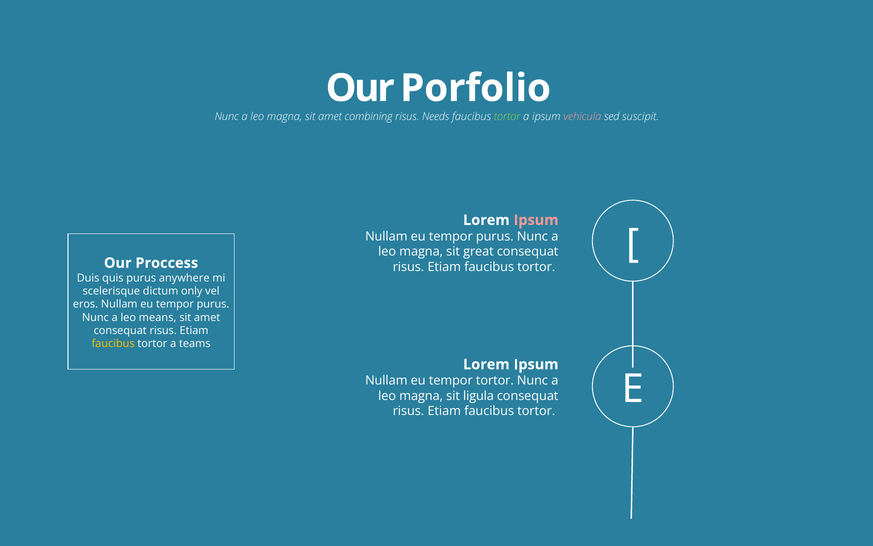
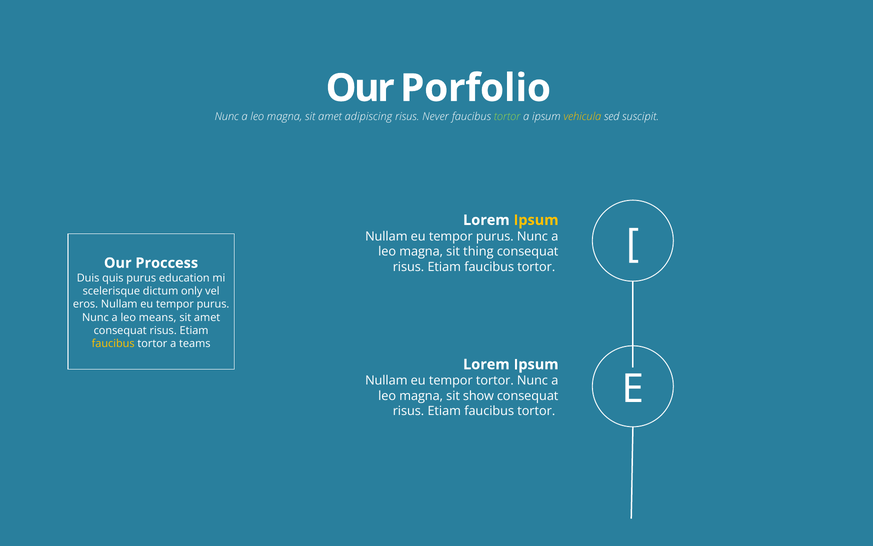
combining: combining -> adipiscing
Needs: Needs -> Never
vehicula colour: pink -> yellow
Ipsum at (536, 220) colour: pink -> yellow
great: great -> thing
anywhere: anywhere -> education
ligula: ligula -> show
